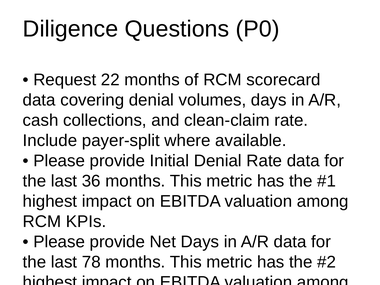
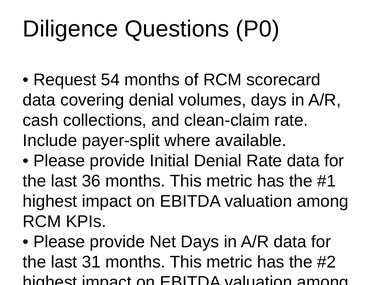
22: 22 -> 54
78: 78 -> 31
